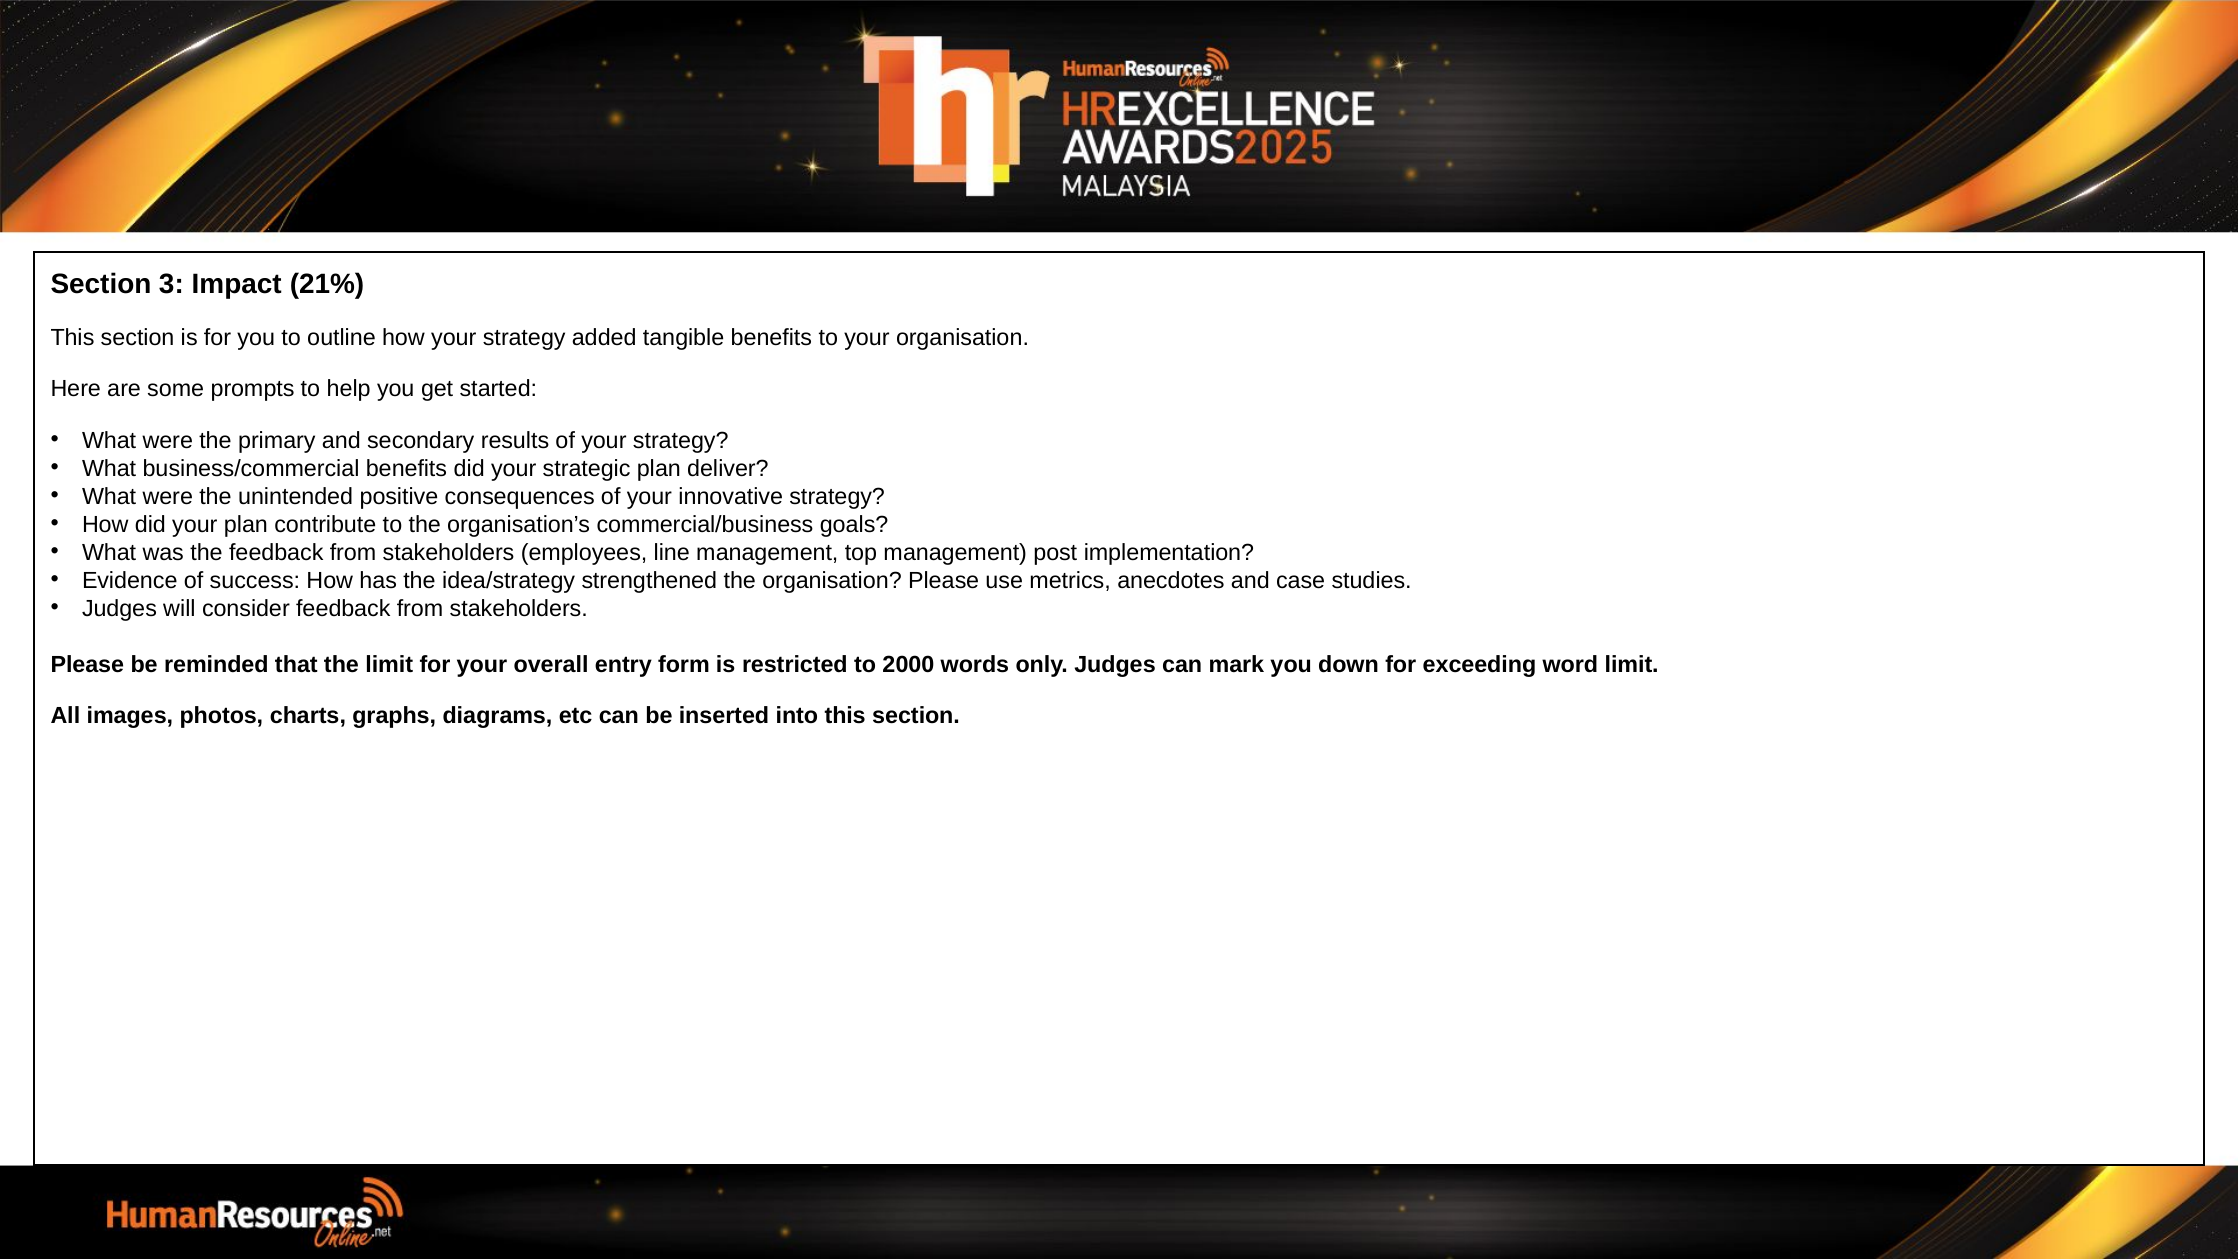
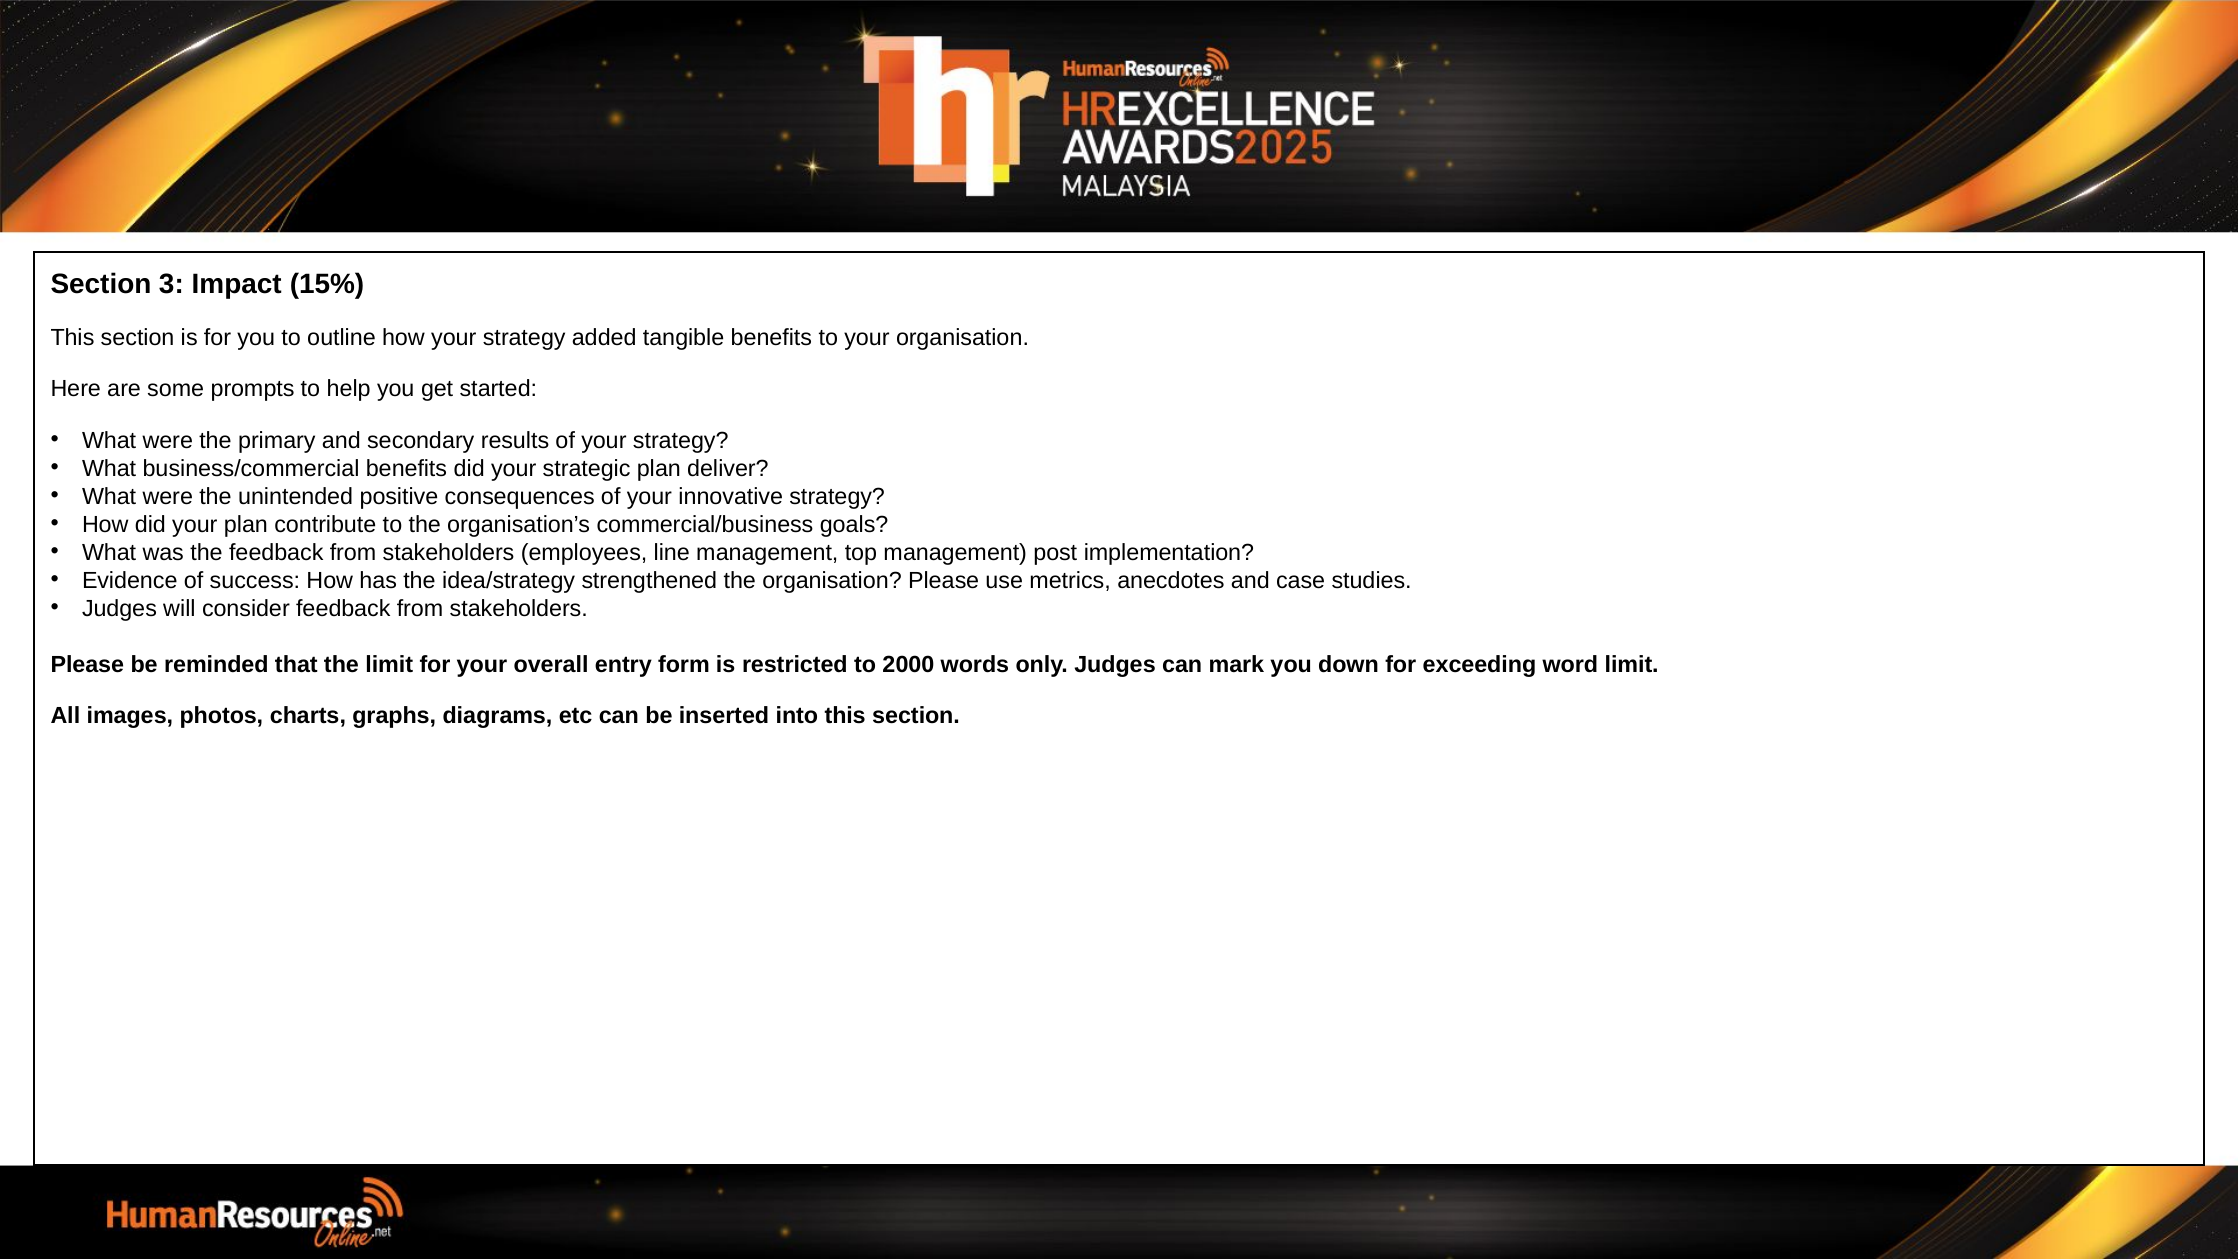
21%: 21% -> 15%
